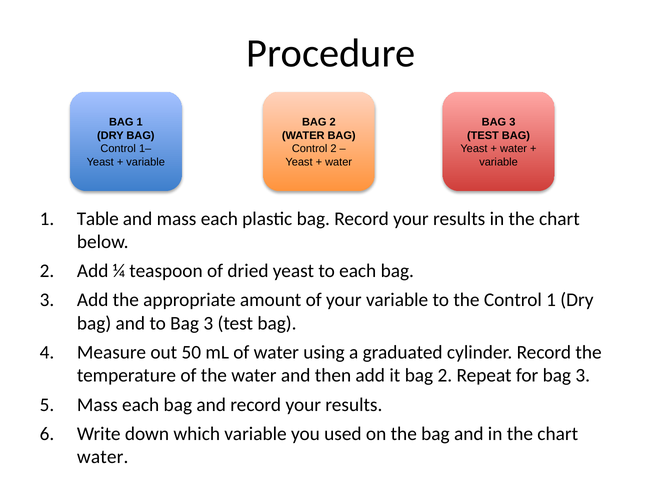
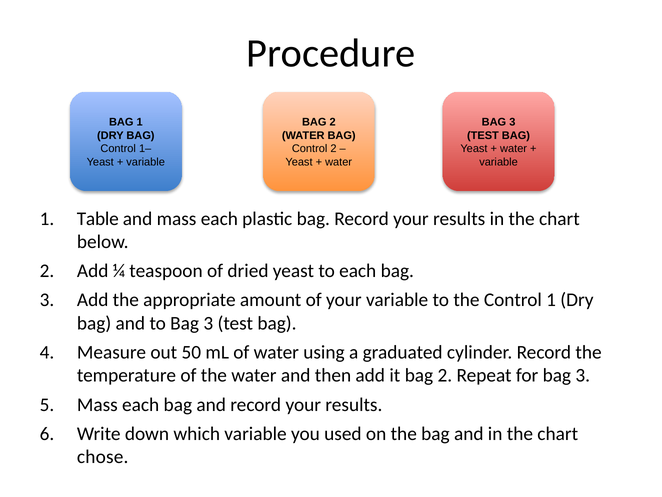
water at (103, 457): water -> chose
